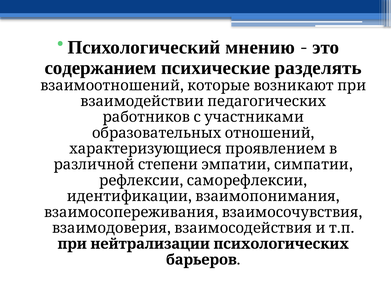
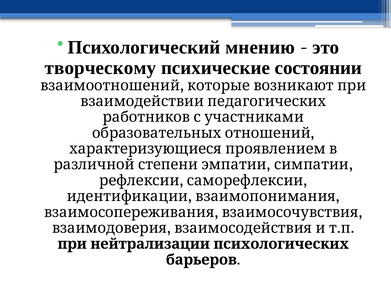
содержанием: содержанием -> творческому
разделять: разделять -> состоянии
